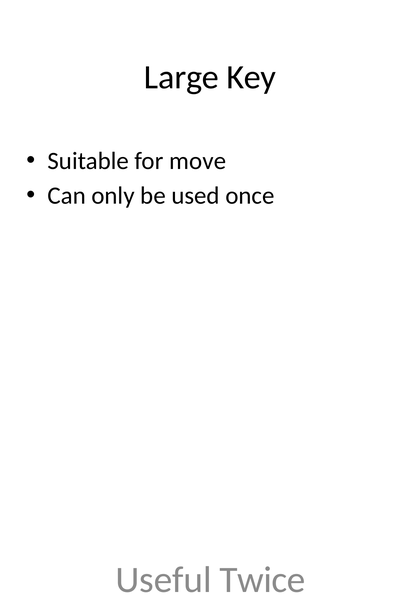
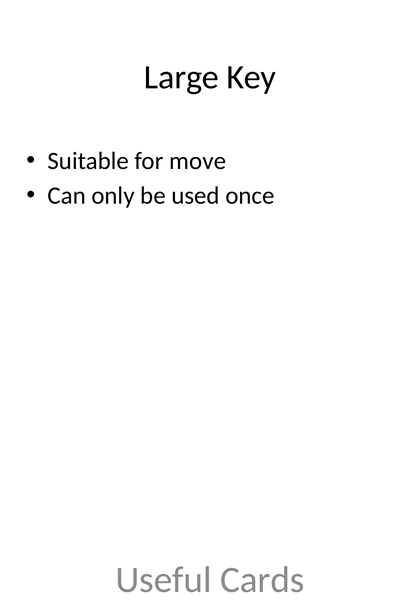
Twice: Twice -> Cards
